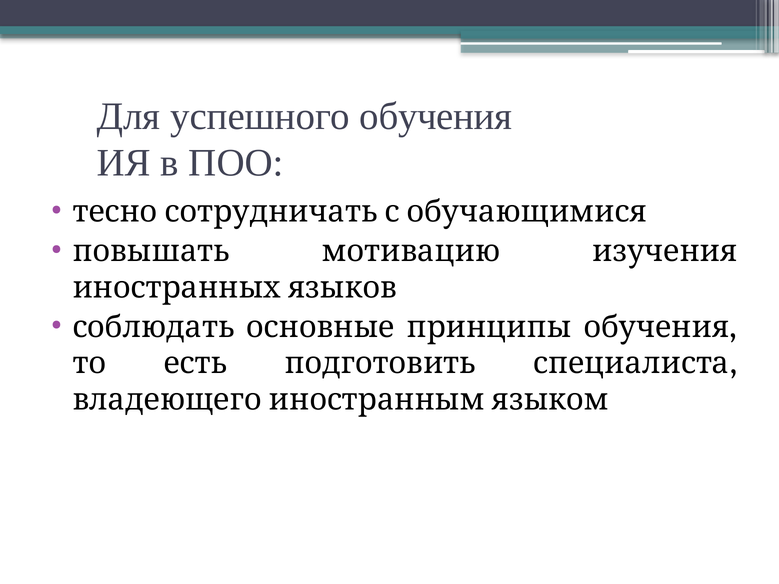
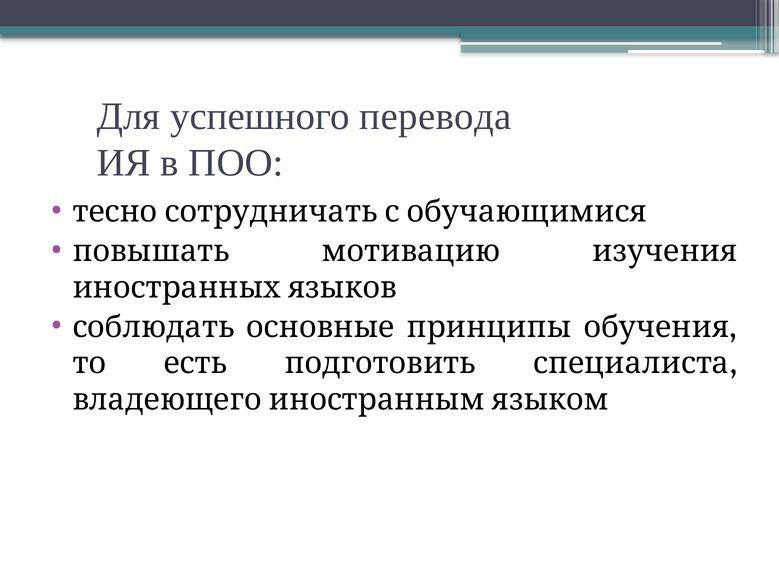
успешного обучения: обучения -> перевода
